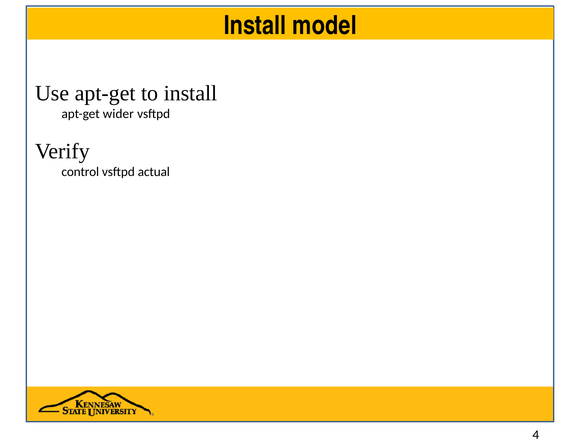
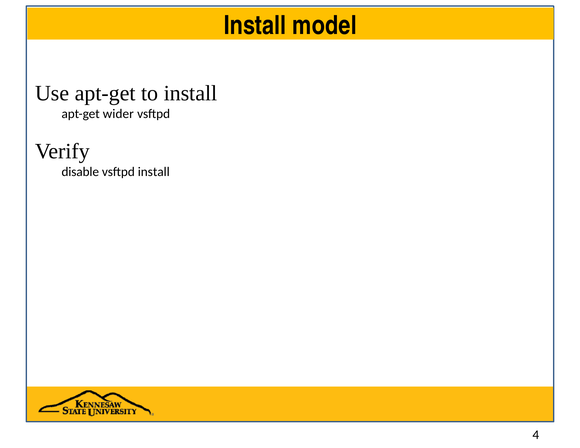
control: control -> disable
vsftpd actual: actual -> install
